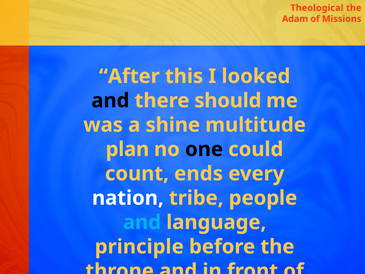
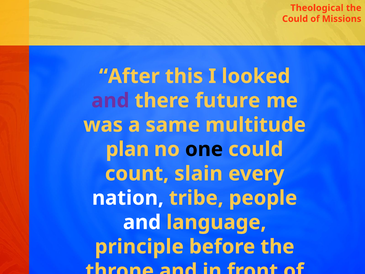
Adam at (295, 19): Adam -> Could
and at (110, 101) colour: black -> purple
should: should -> future
shine: shine -> same
ends: ends -> slain
and at (142, 222) colour: light blue -> white
